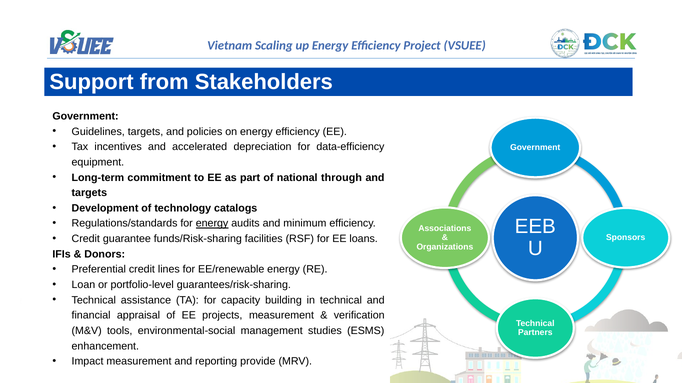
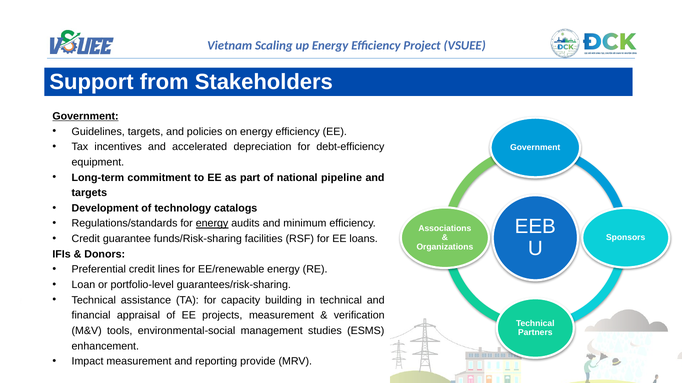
Government at (86, 116) underline: none -> present
data-efficiency: data-efficiency -> debt-efficiency
through: through -> pipeline
